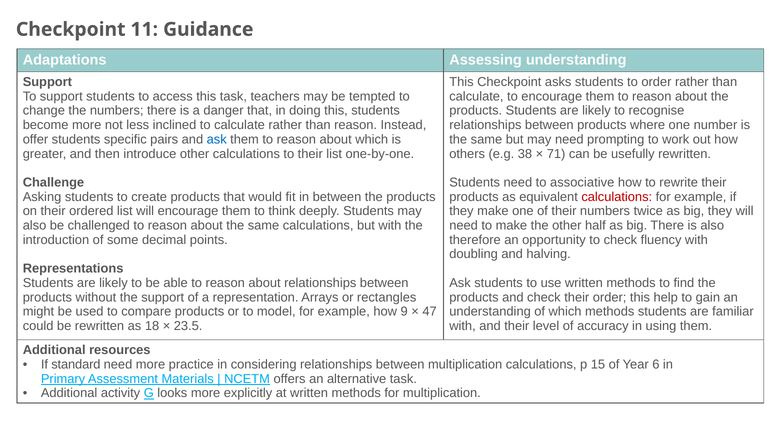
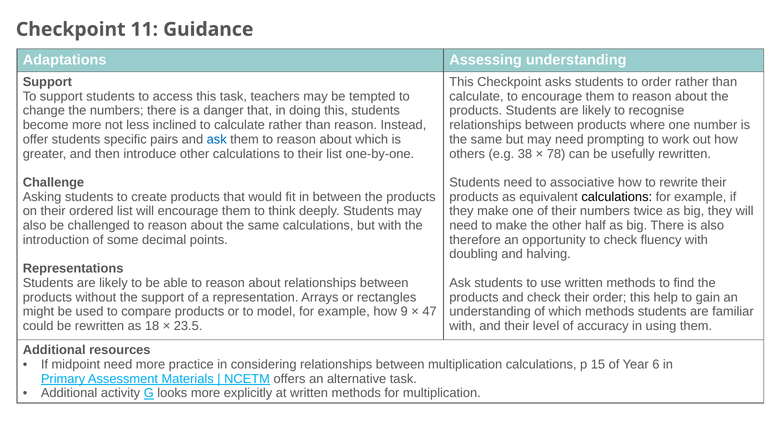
71: 71 -> 78
calculations at (617, 197) colour: red -> black
standard: standard -> midpoint
